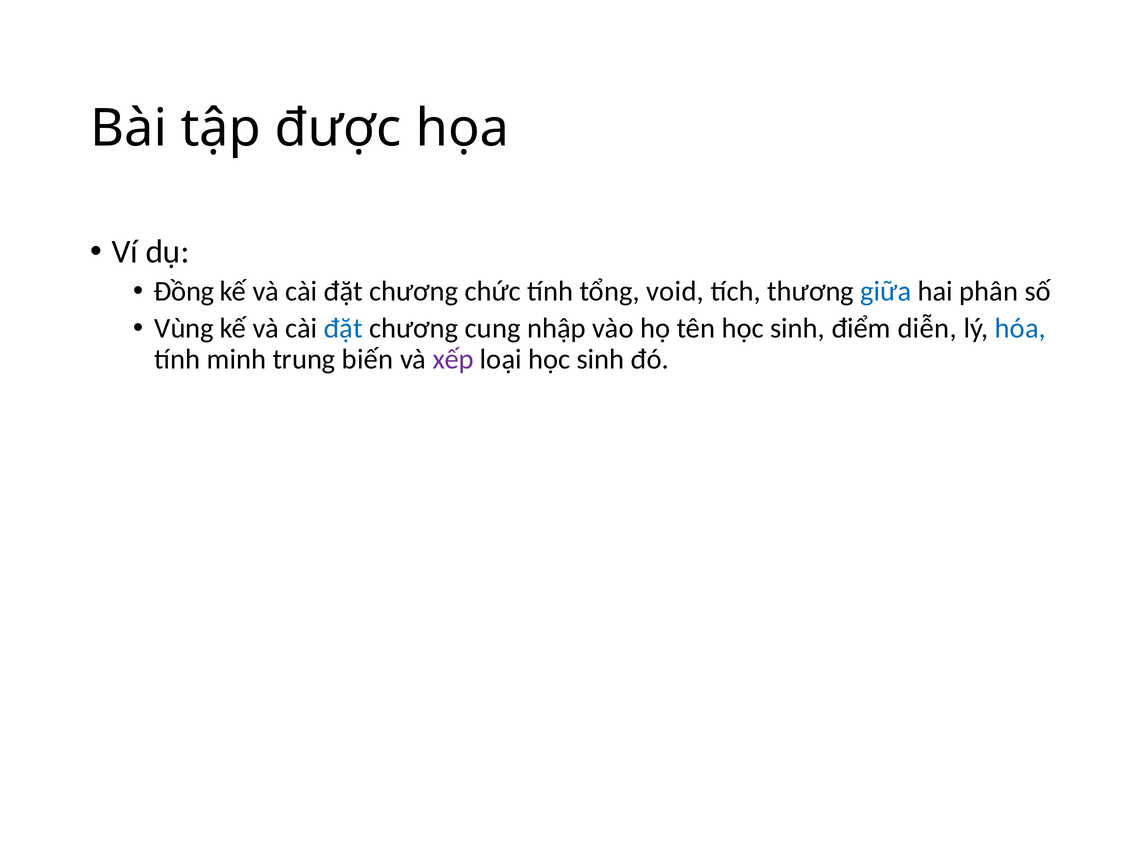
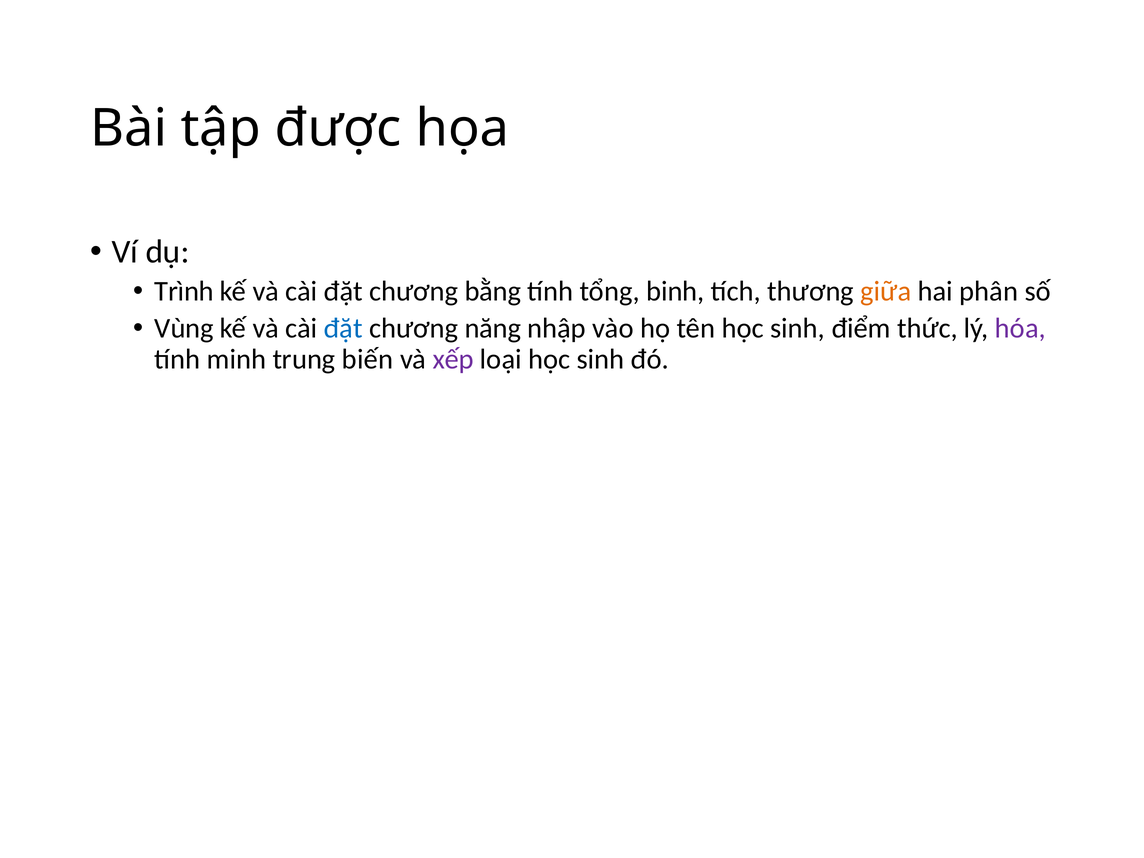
Đồng: Đồng -> Trình
chức: chức -> bằng
void: void -> binh
giữa colour: blue -> orange
cung: cung -> năng
diễn: diễn -> thức
hóa colour: blue -> purple
